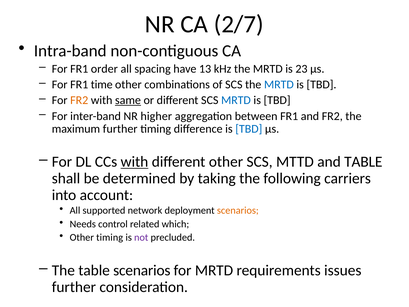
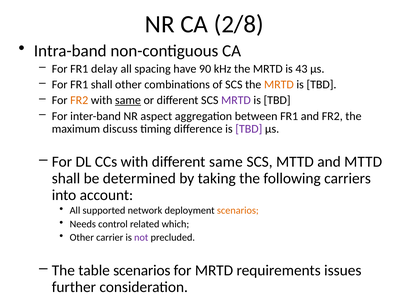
2/7: 2/7 -> 2/8
order: order -> delay
13: 13 -> 90
23: 23 -> 43
FR1 time: time -> shall
MRTD at (279, 84) colour: blue -> orange
MRTD at (236, 100) colour: blue -> purple
higher: higher -> aspect
maximum further: further -> discuss
TBD at (249, 129) colour: blue -> purple
with at (134, 162) underline: present -> none
different other: other -> same
and TABLE: TABLE -> MTTD
Other timing: timing -> carrier
